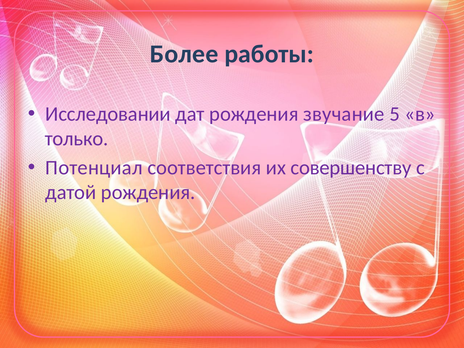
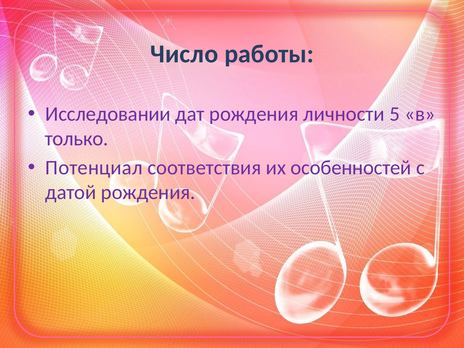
Более: Более -> Число
звучание: звучание -> личности
совершенству: совершенству -> особенностей
